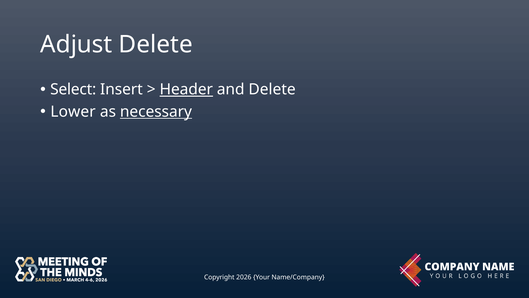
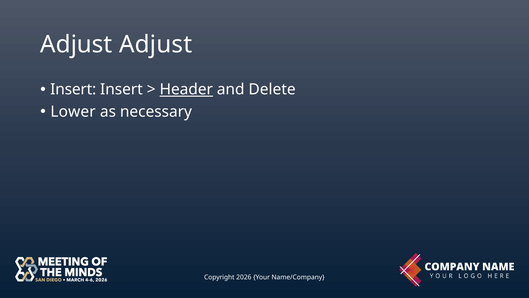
Adjust Delete: Delete -> Adjust
Select at (73, 89): Select -> Insert
necessary underline: present -> none
